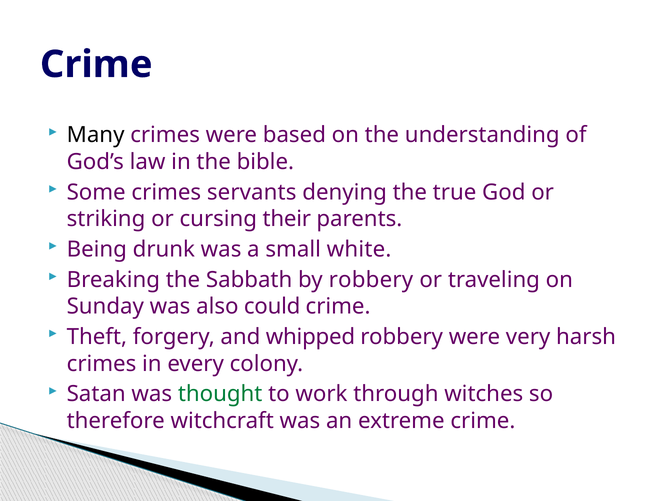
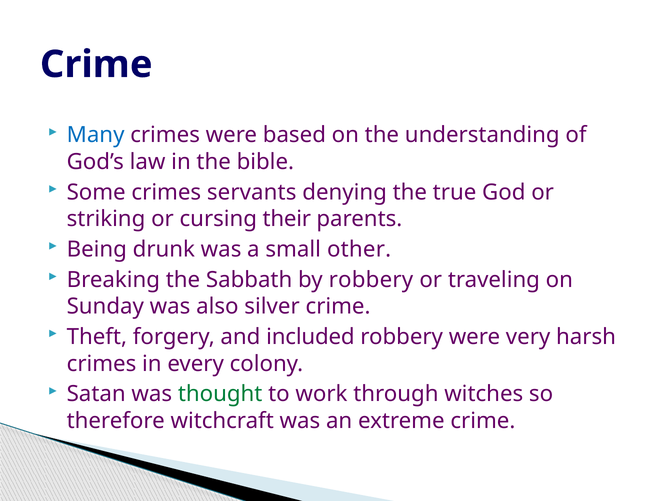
Many colour: black -> blue
white: white -> other
could: could -> silver
whipped: whipped -> included
